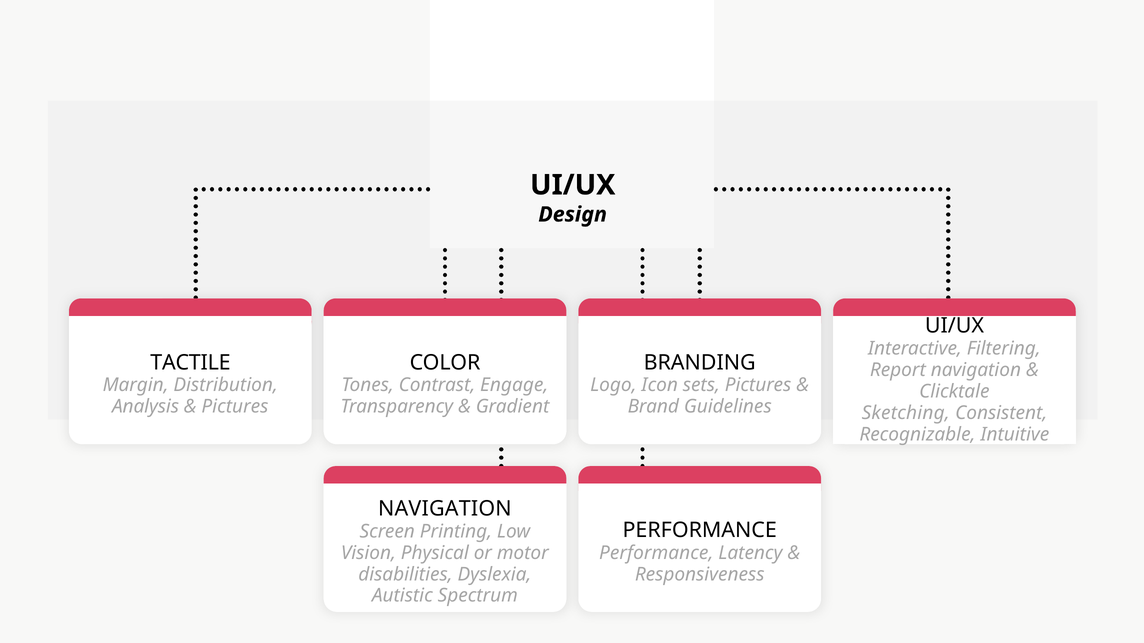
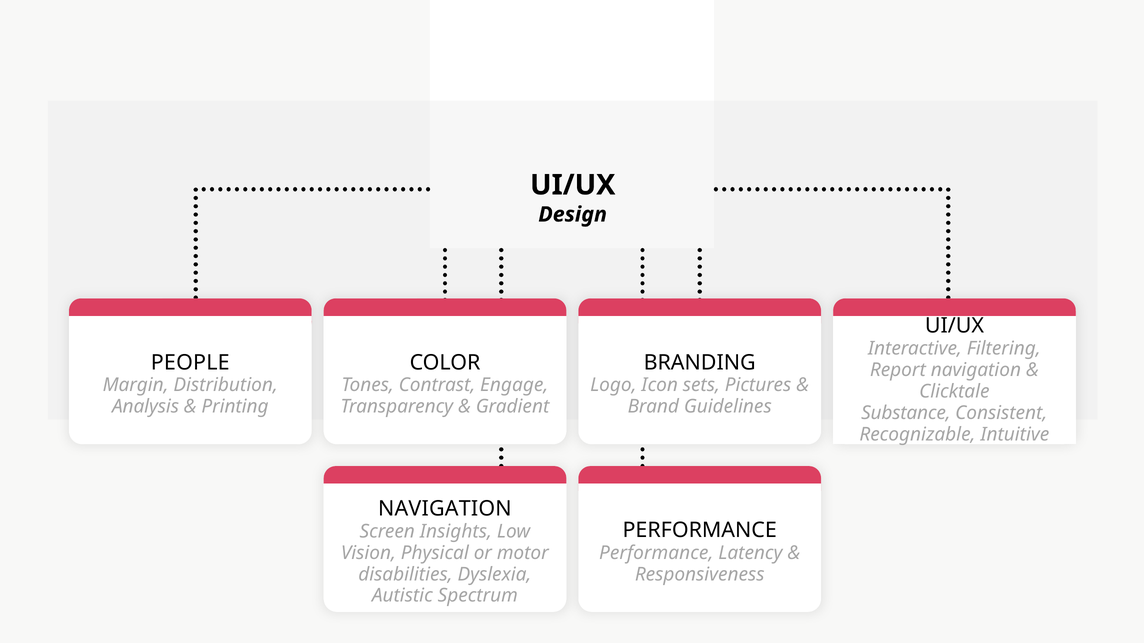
TACTILE: TACTILE -> PEOPLE
Pictures at (235, 407): Pictures -> Printing
Sketching: Sketching -> Substance
Printing: Printing -> Insights
